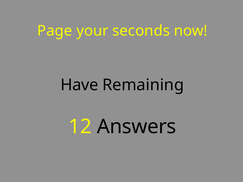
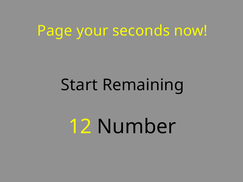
Have: Have -> Start
Answers: Answers -> Number
